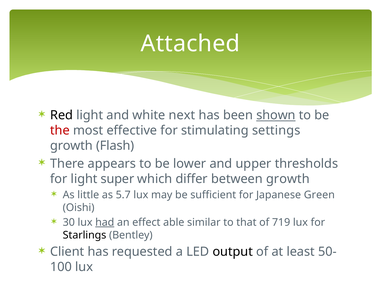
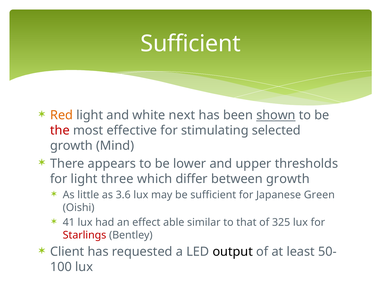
Attached at (190, 44): Attached -> Sufficient
Red colour: black -> orange
settings: settings -> selected
Flash: Flash -> Mind
super: super -> three
5.7: 5.7 -> 3.6
30: 30 -> 41
had underline: present -> none
719: 719 -> 325
Starlings colour: black -> red
